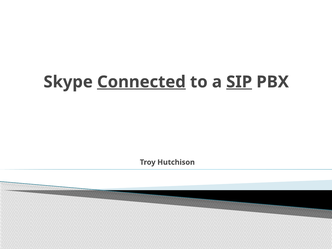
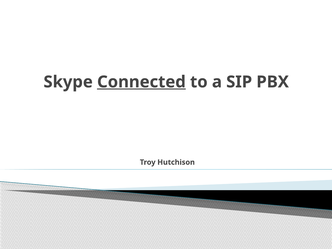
SIP underline: present -> none
